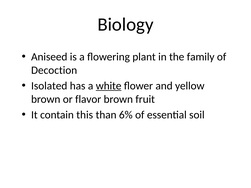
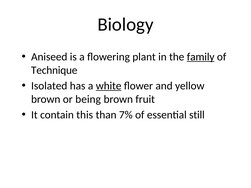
family underline: none -> present
Decoction: Decoction -> Technique
flavor: flavor -> being
6%: 6% -> 7%
soil: soil -> still
